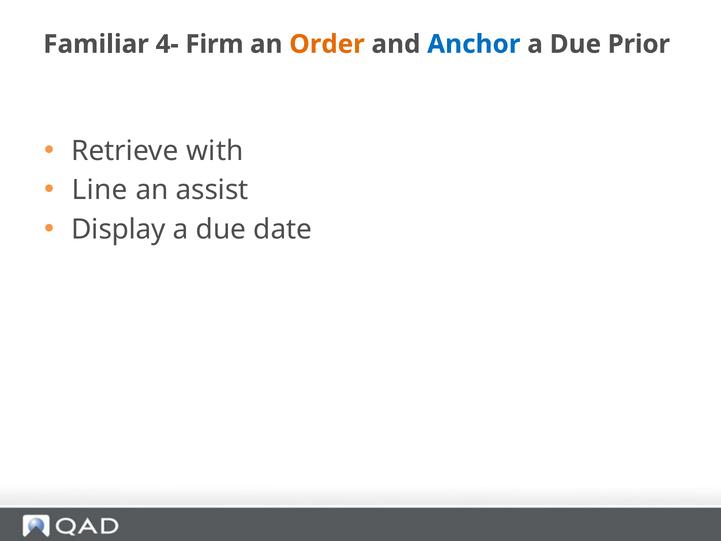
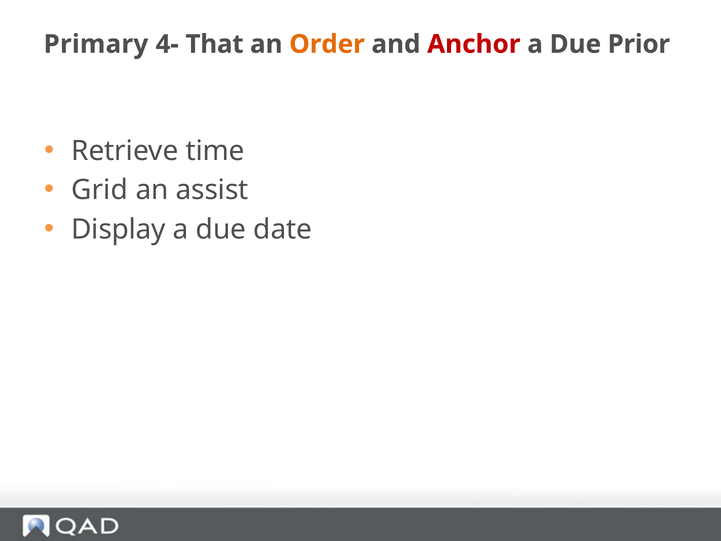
Familiar: Familiar -> Primary
Firm: Firm -> That
Anchor colour: blue -> red
with: with -> time
Line: Line -> Grid
